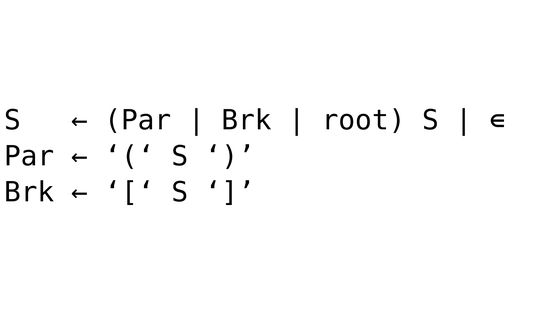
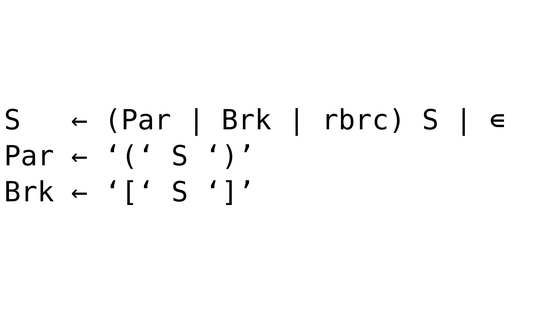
root: root -> rbrc
